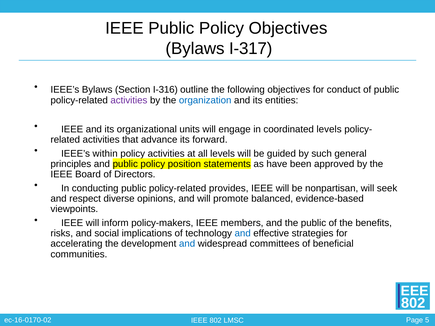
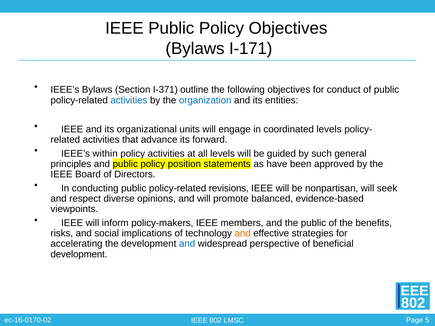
I-317: I-317 -> I-171
I-316: I-316 -> I-371
activities at (129, 100) colour: purple -> blue
provides: provides -> revisions
and at (243, 234) colour: blue -> orange
committees: committees -> perspective
communities at (79, 254): communities -> development
